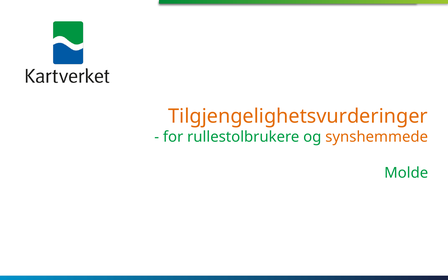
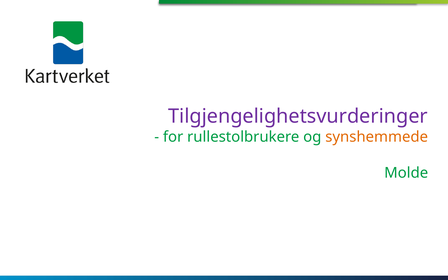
Tilgjengelighetsvurderinger colour: orange -> purple
